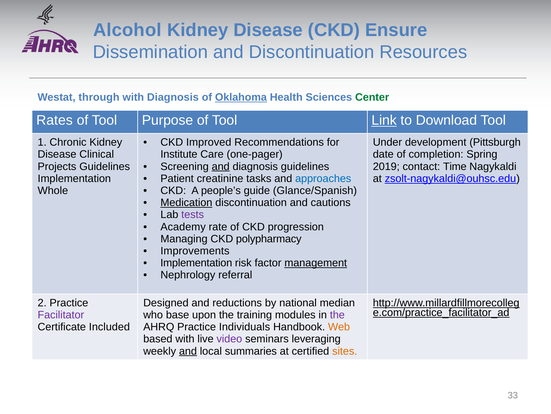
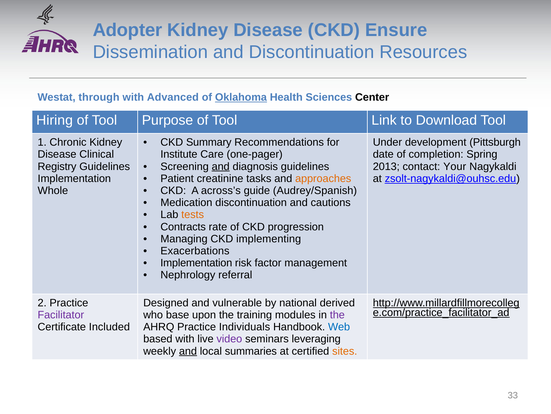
Alcohol: Alcohol -> Adopter
with Diagnosis: Diagnosis -> Advanced
Center colour: green -> black
Rates: Rates -> Hiring
Link underline: present -> none
Improved: Improved -> Summary
Projects: Projects -> Registry
2019: 2019 -> 2013
Time: Time -> Your
approaches colour: blue -> orange
people’s: people’s -> across’s
Glance/Spanish: Glance/Spanish -> Audrey/Spanish
Medication underline: present -> none
tests colour: purple -> orange
Academy: Academy -> Contracts
polypharmacy: polypharmacy -> implementing
Improvements: Improvements -> Exacerbations
management underline: present -> none
reductions: reductions -> vulnerable
median: median -> derived
Web colour: orange -> blue
